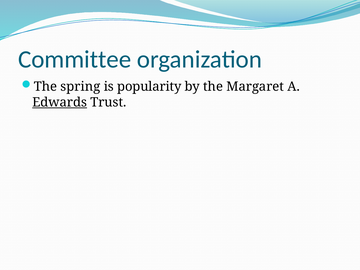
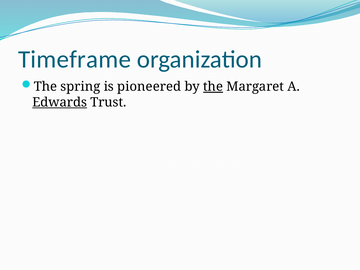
Committee: Committee -> Timeframe
popularity: popularity -> pioneered
the at (213, 87) underline: none -> present
